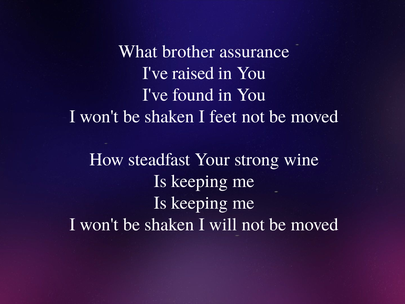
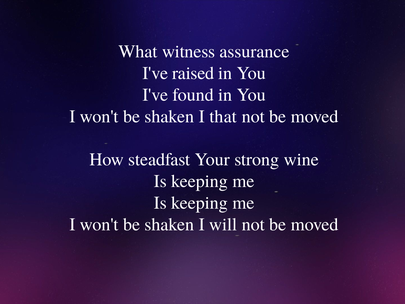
brother: brother -> witness
feet: feet -> that
